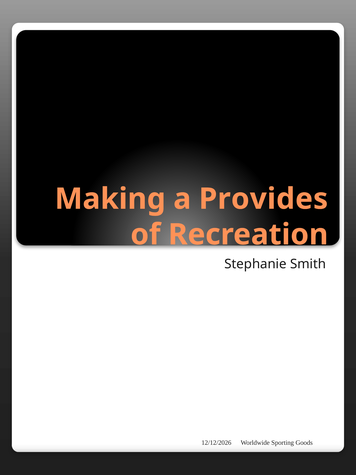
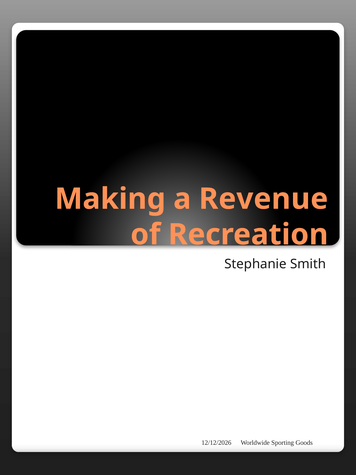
Provides: Provides -> Revenue
